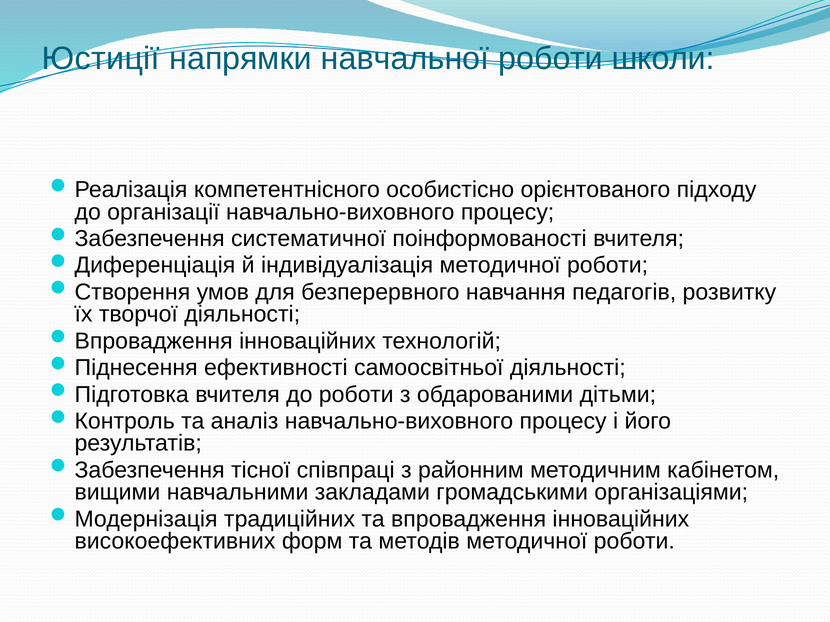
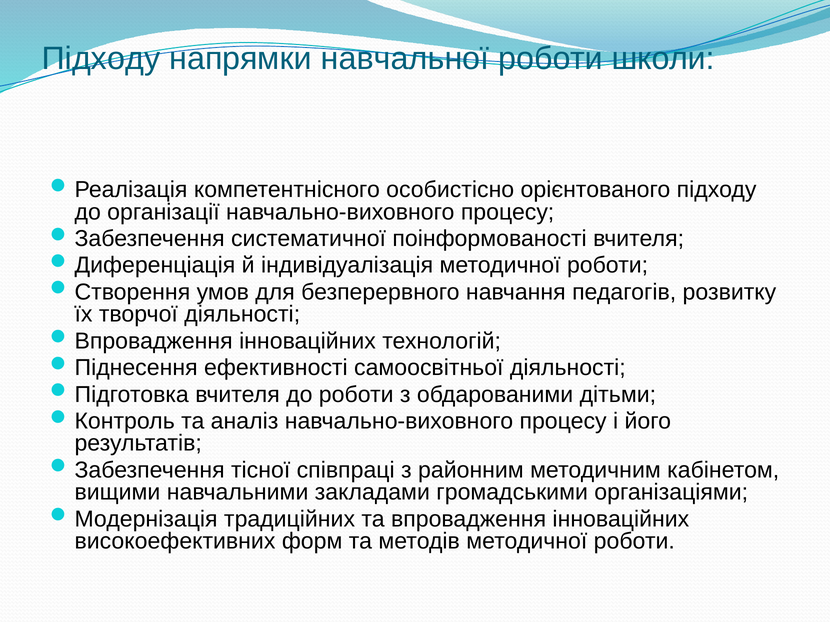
Юстиції at (101, 59): Юстиції -> Підходу
